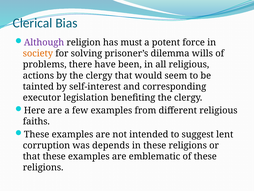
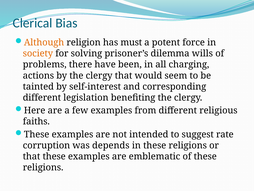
Although colour: purple -> orange
all religious: religious -> charging
executor at (42, 97): executor -> different
lent: lent -> rate
